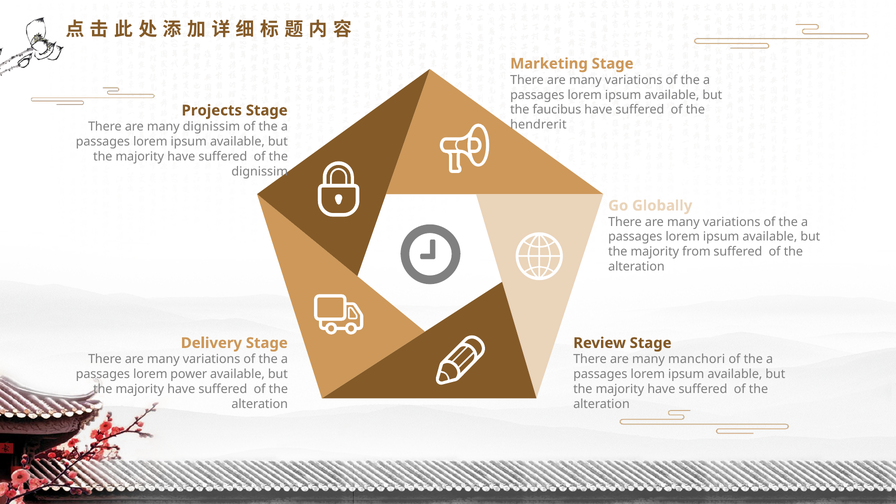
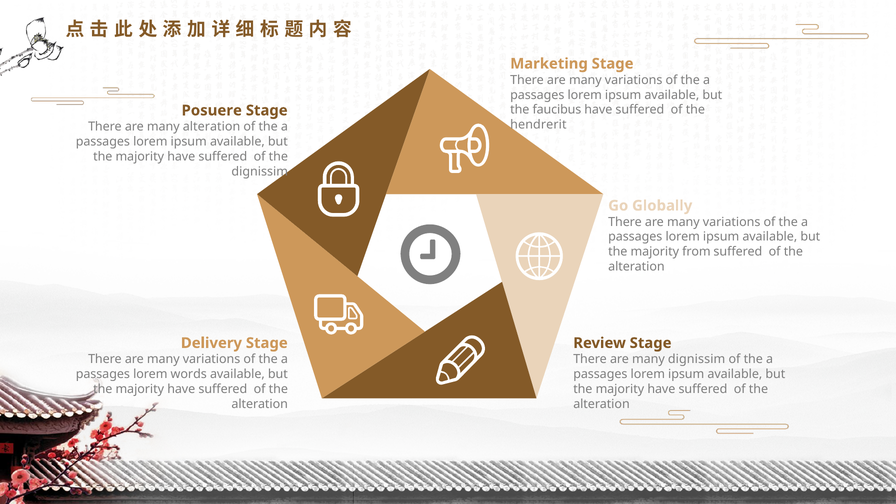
Projects: Projects -> Posuere
many dignissim: dignissim -> alteration
many manchori: manchori -> dignissim
power: power -> words
